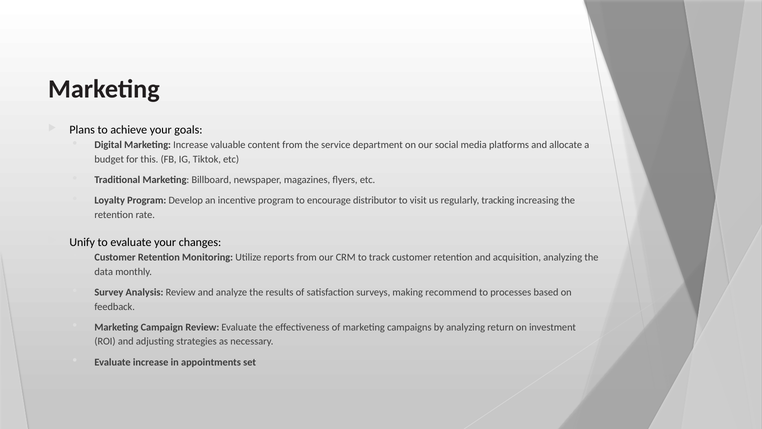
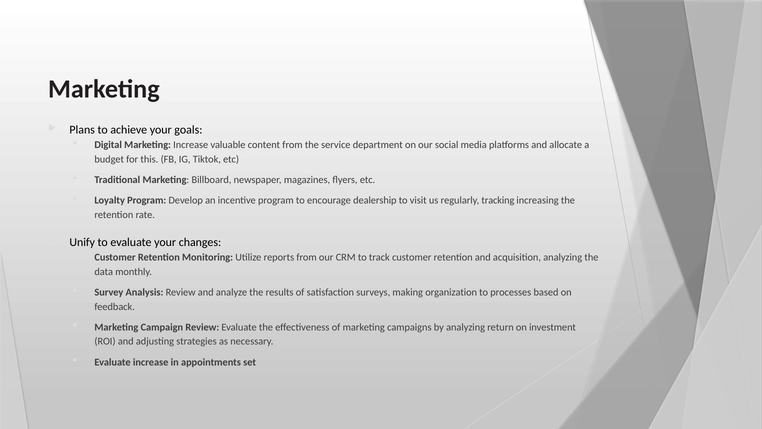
distributor: distributor -> dealership
recommend: recommend -> organization
